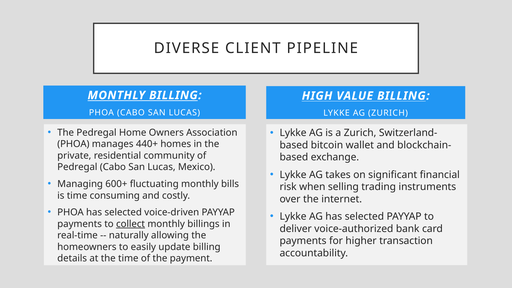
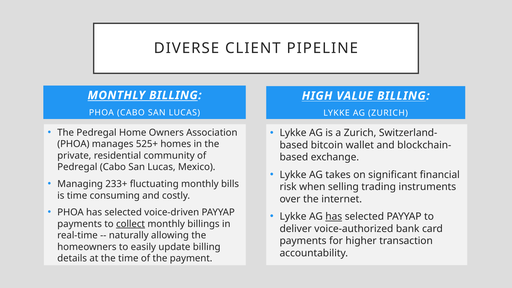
440+: 440+ -> 525+
600+: 600+ -> 233+
has at (334, 217) underline: none -> present
